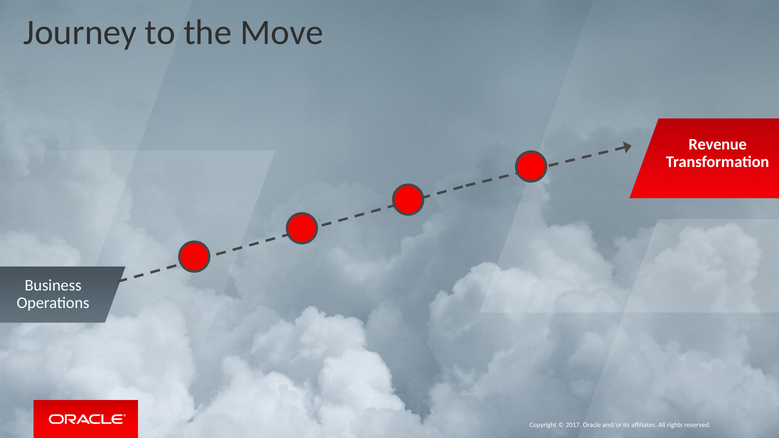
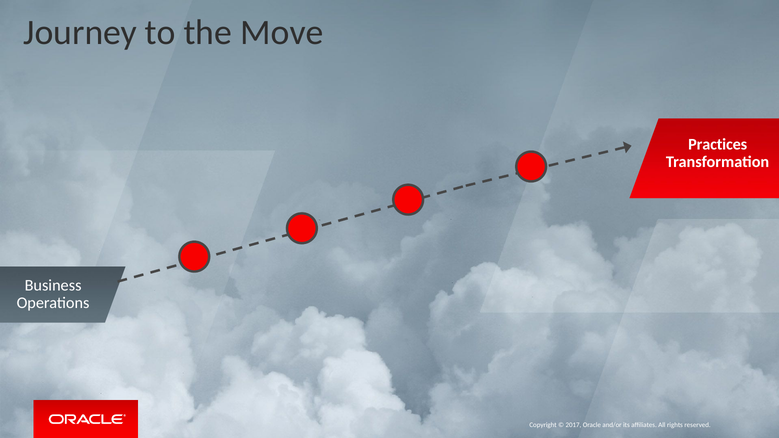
Revenue: Revenue -> Practices
